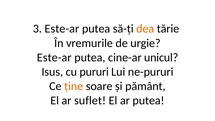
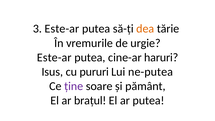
unicul: unicul -> haruri
ne-pururi: ne-pururi -> ne-putea
ține colour: orange -> purple
suflet: suflet -> brațul
